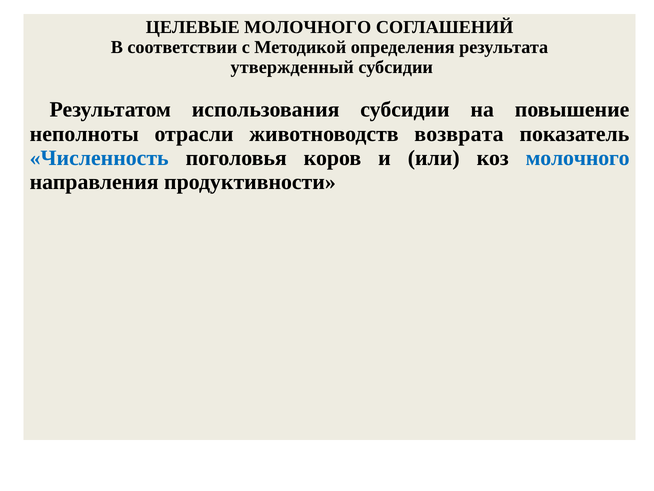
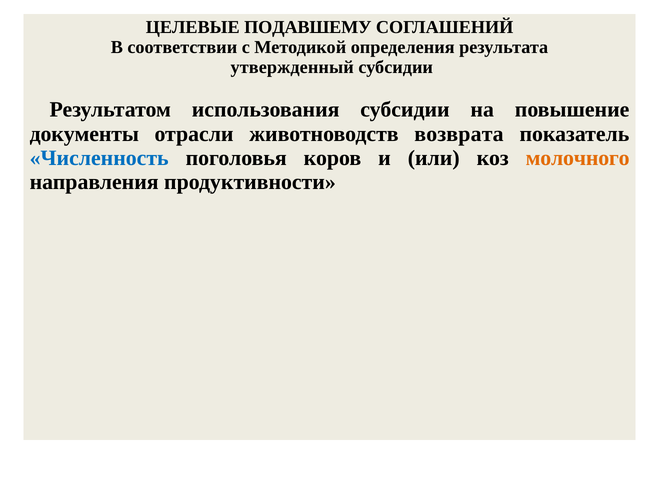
ЦЕЛЕВЫЕ МОЛОЧНОГО: МОЛОЧНОГО -> ПОДАВШЕМУ
неполноты: неполноты -> документы
молочного at (578, 158) colour: blue -> orange
